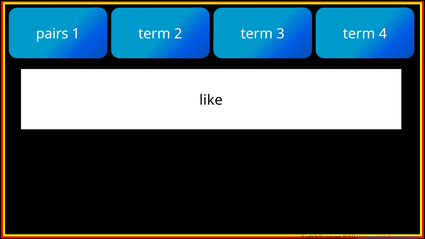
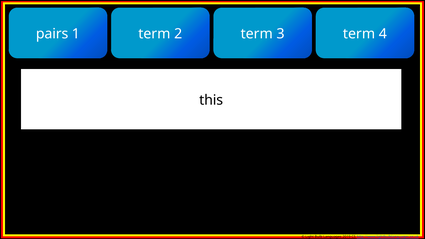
like: like -> this
